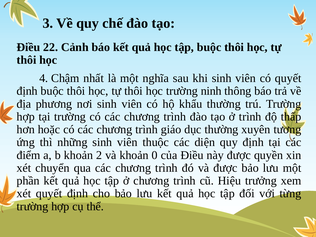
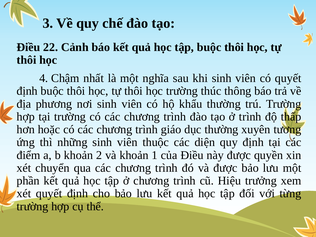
ninh: ninh -> thúc
0: 0 -> 1
